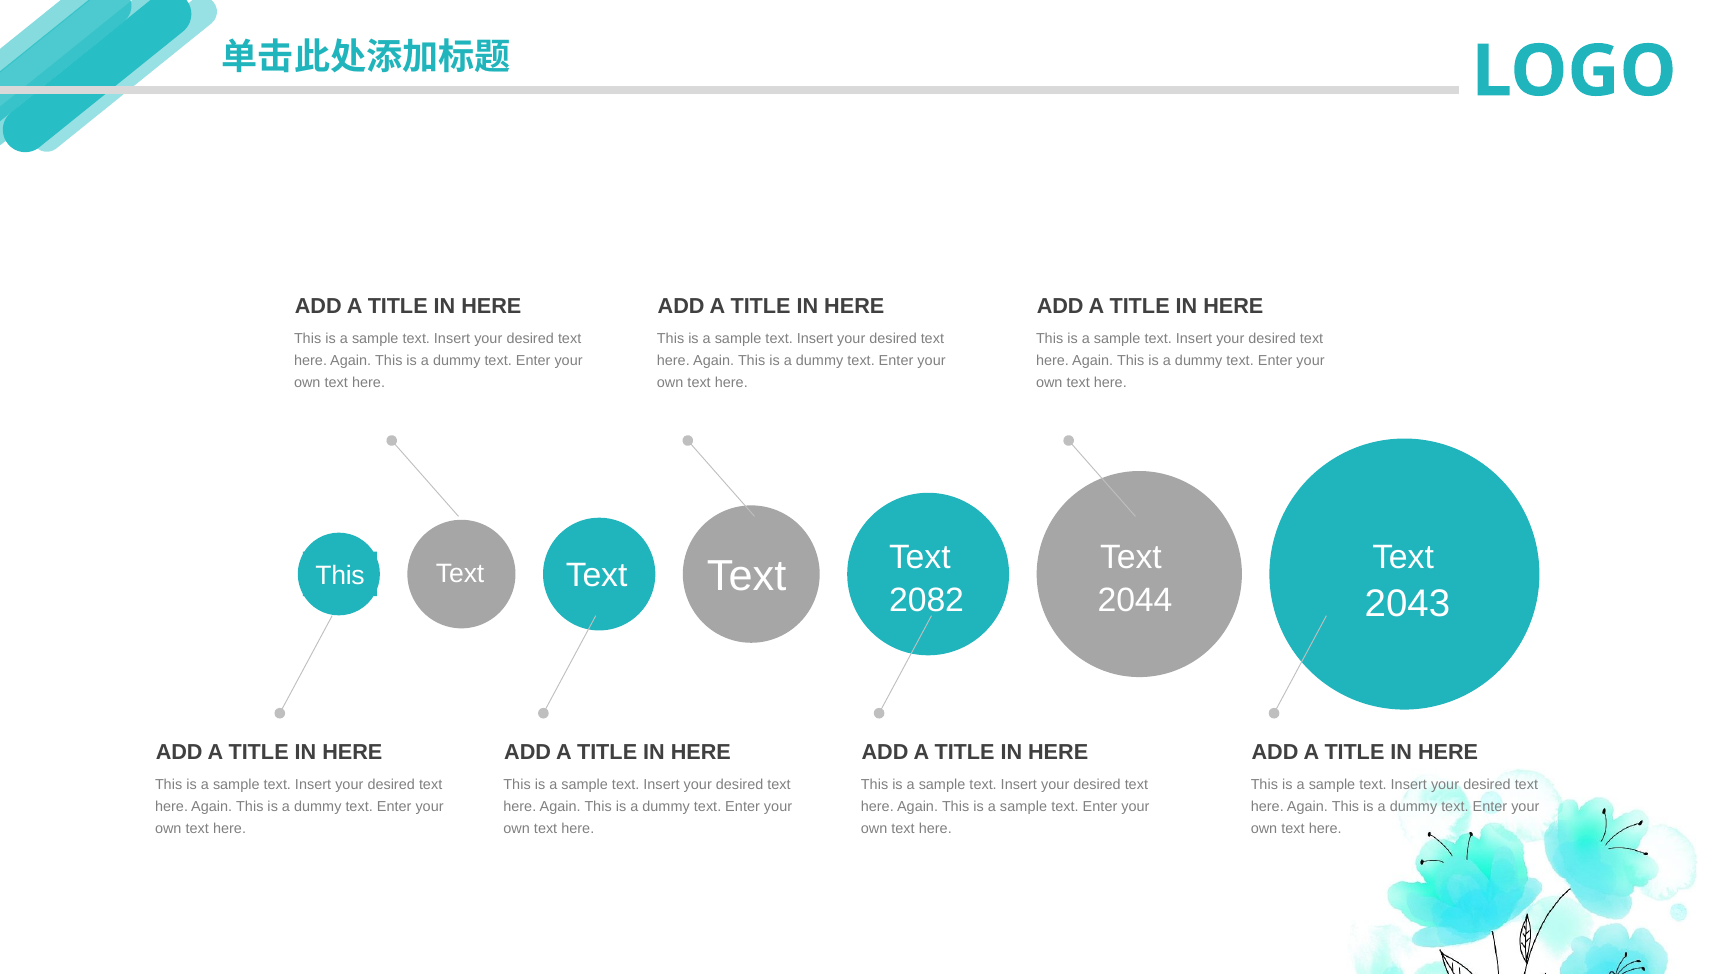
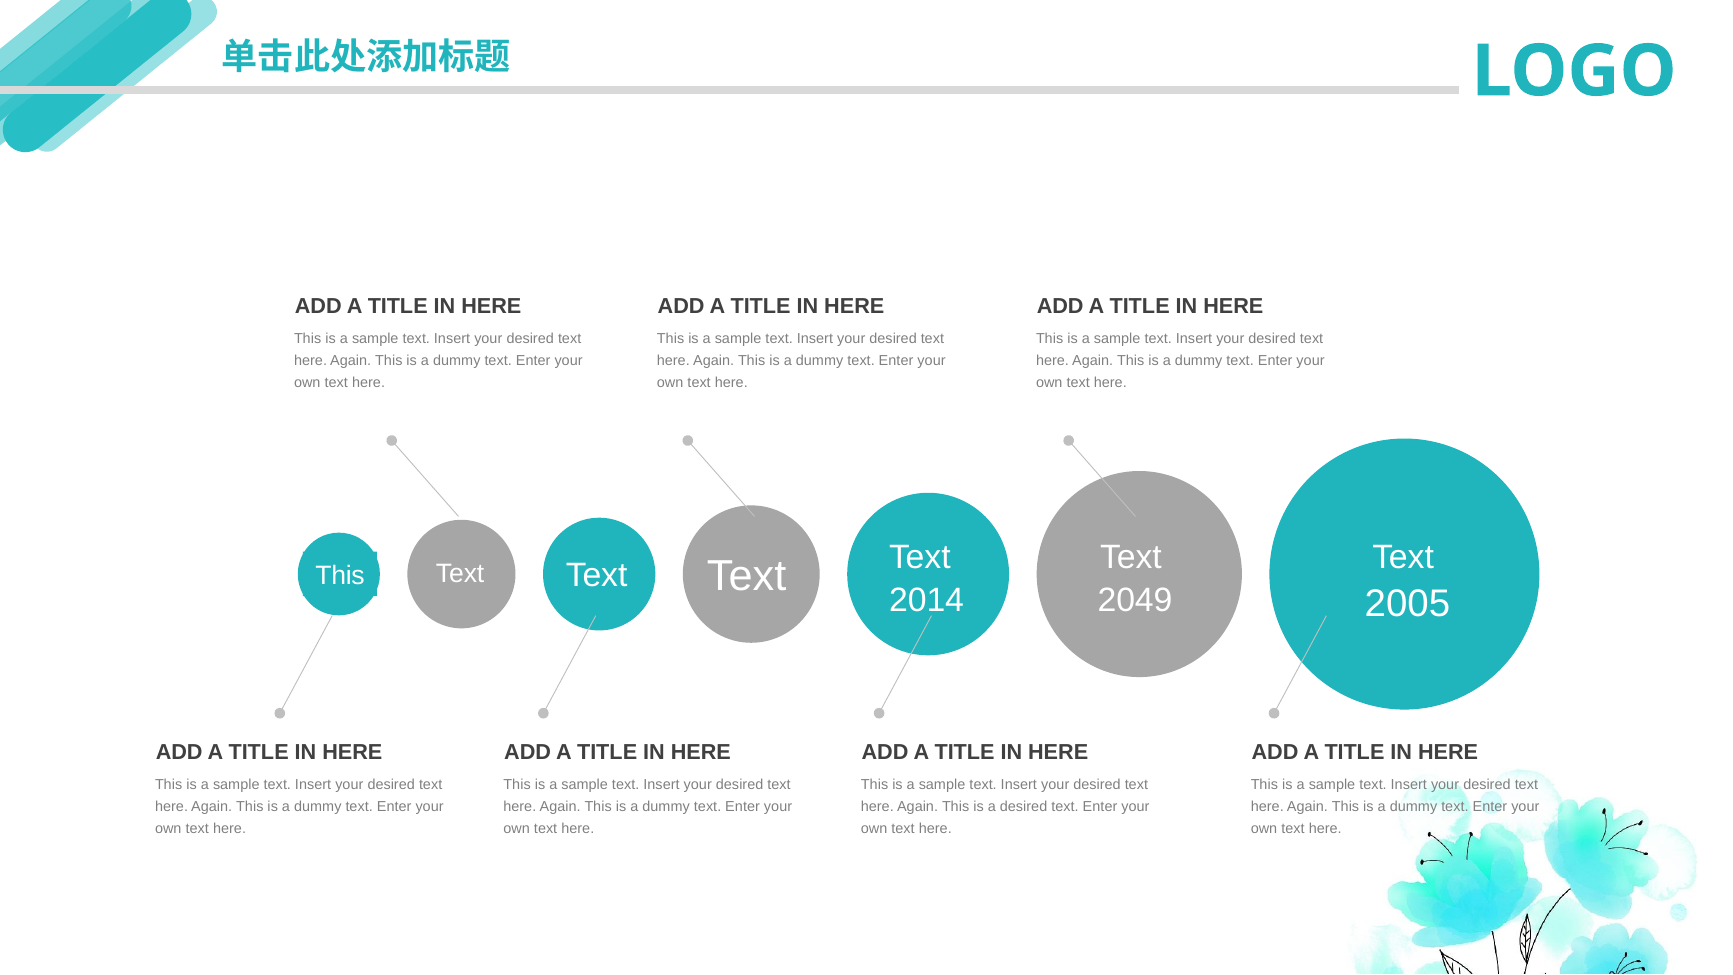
2082: 2082 -> 2014
2044: 2044 -> 2049
2043: 2043 -> 2005
sample at (1024, 807): sample -> desired
